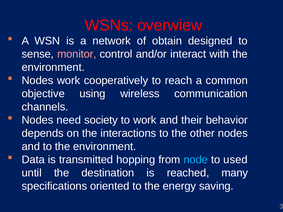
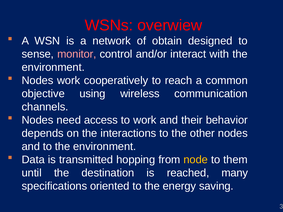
society: society -> access
node colour: light blue -> yellow
used: used -> them
